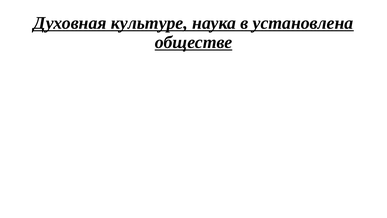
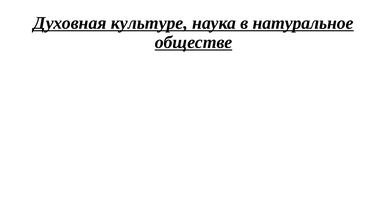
установлена: установлена -> натуральное
